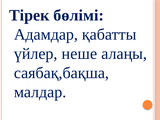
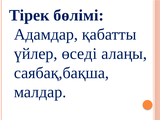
неше: неше -> өседі
